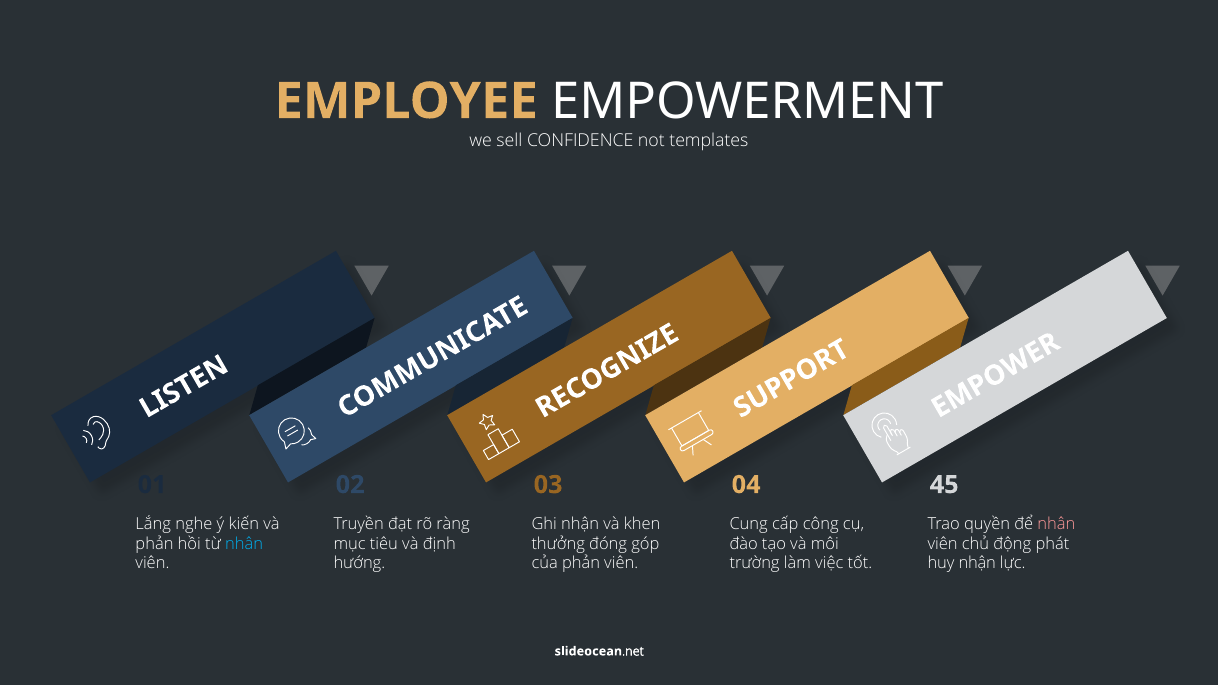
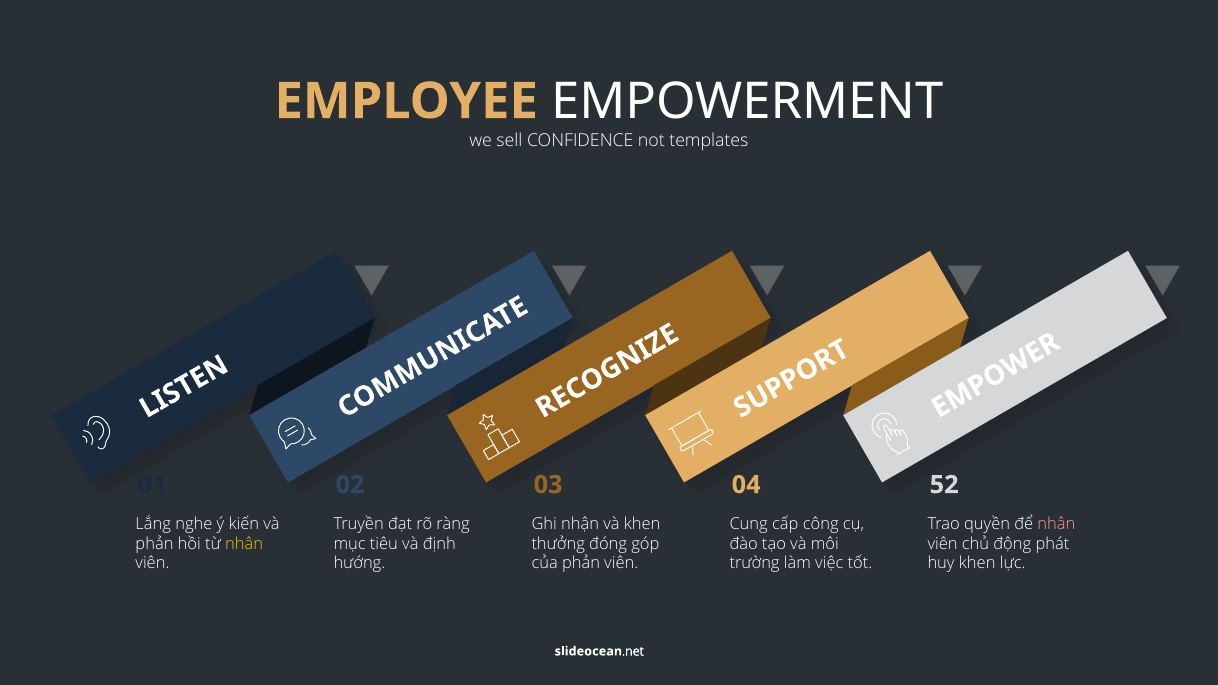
45: 45 -> 52
nhân at (244, 544) colour: light blue -> yellow
huy nhận: nhận -> khen
